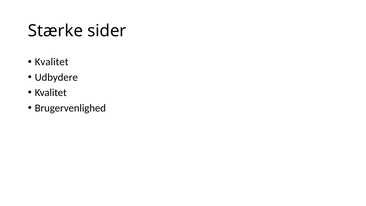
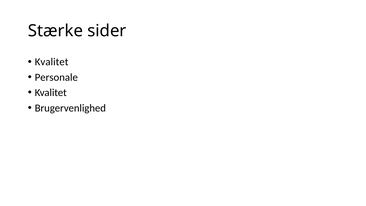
Udbydere: Udbydere -> Personale
